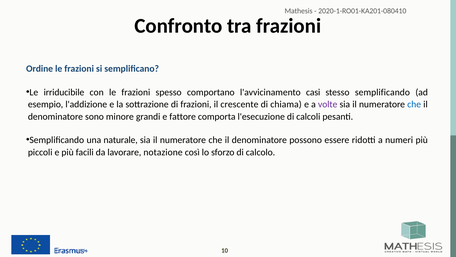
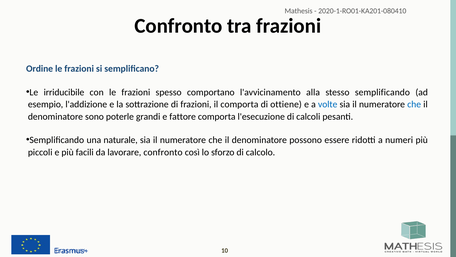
casi: casi -> alla
il crescente: crescente -> comporta
chiama: chiama -> ottiene
volte colour: purple -> blue
minore: minore -> poterle
lavorare notazione: notazione -> confronto
